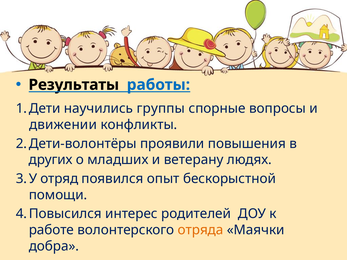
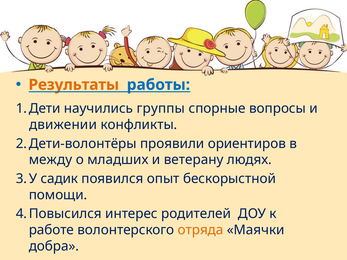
Результаты colour: black -> orange
повышения: повышения -> ориентиров
других: других -> между
отряд: отряд -> садик
